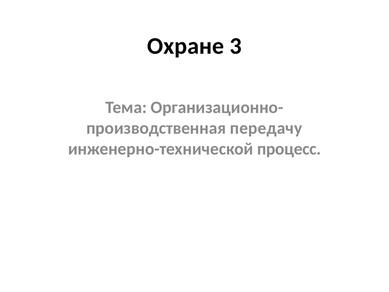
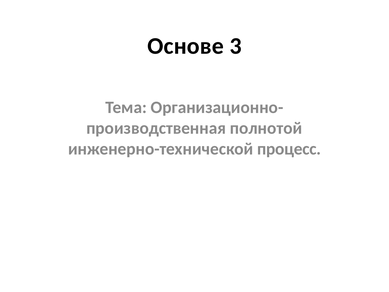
Охране: Охране -> Основе
передачу: передачу -> полнотой
